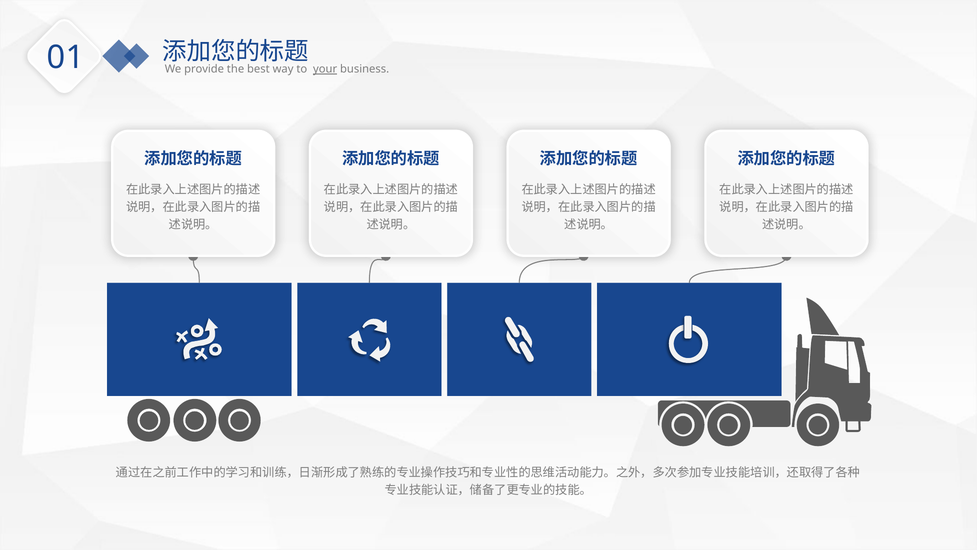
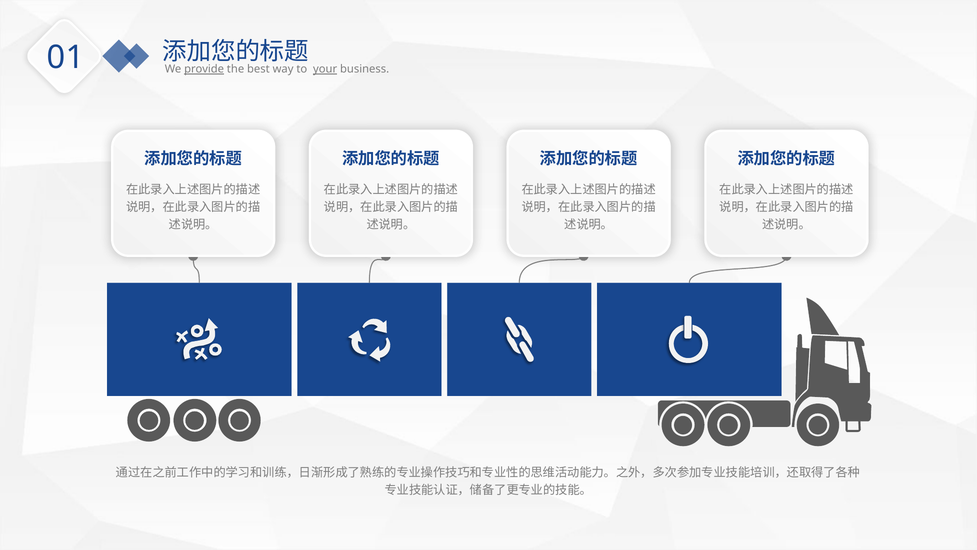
provide underline: none -> present
